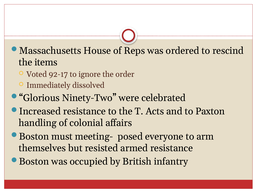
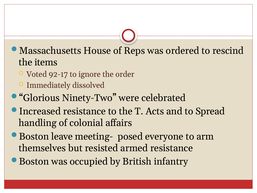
Paxton: Paxton -> Spread
must: must -> leave
